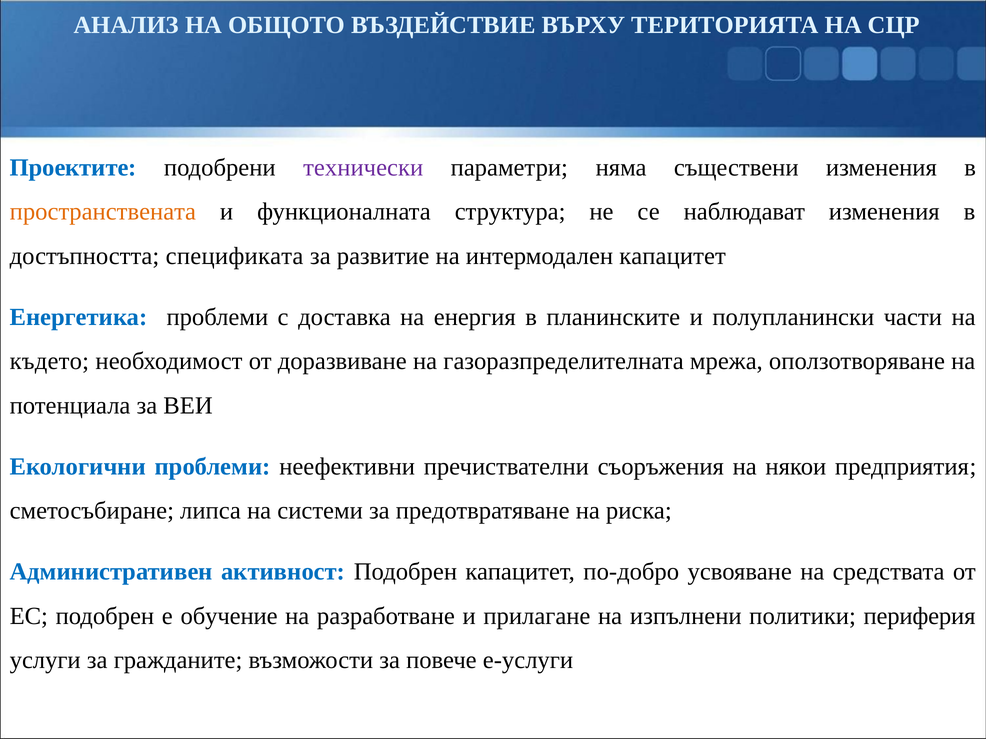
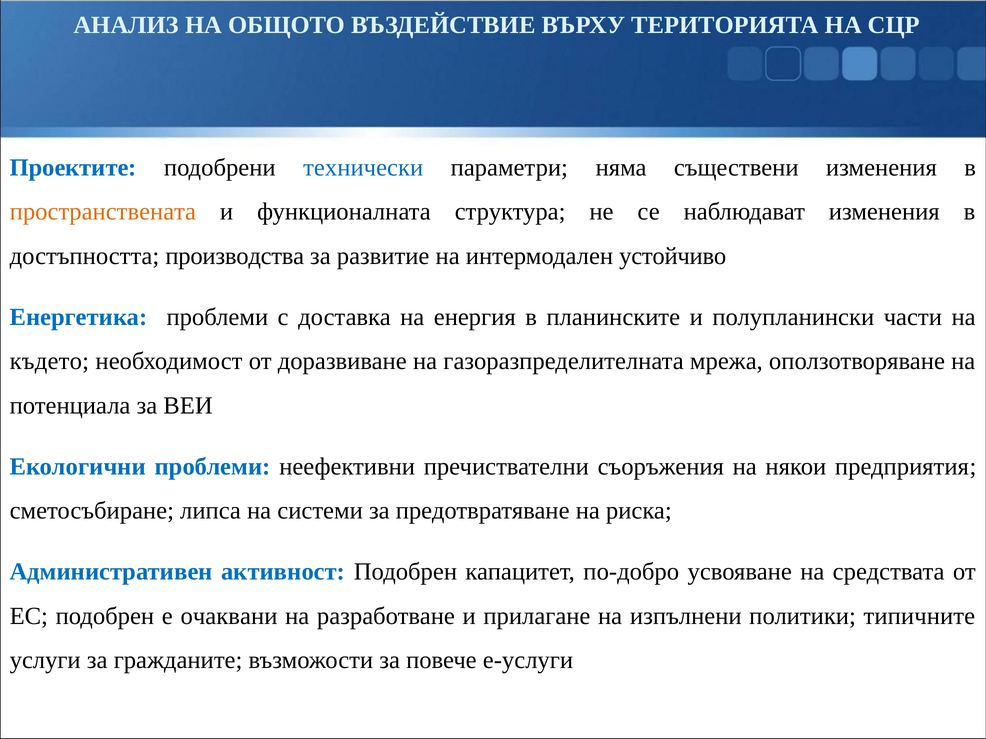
технически colour: purple -> blue
спецификата: спецификата -> производства
интермодален капацитет: капацитет -> устойчиво
обучение: обучение -> очаквани
периферия: периферия -> типичните
